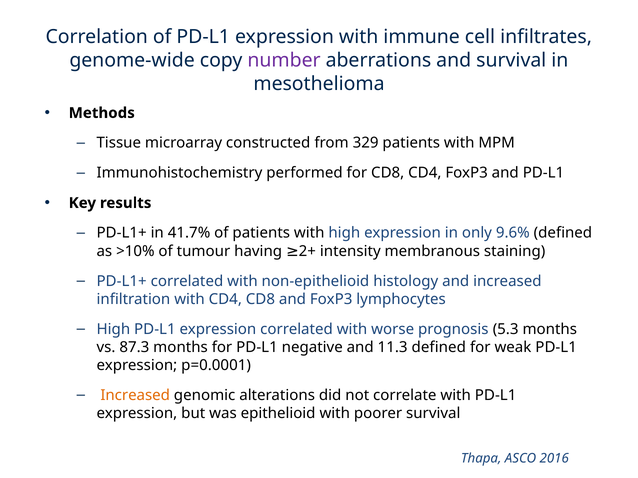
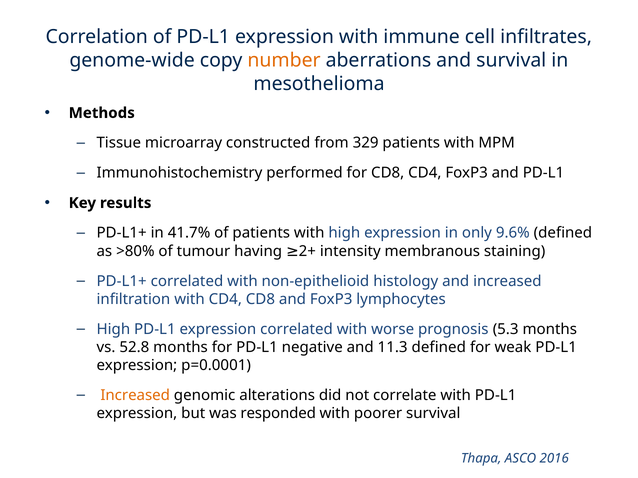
number colour: purple -> orange
>10%: >10% -> >80%
87.3: 87.3 -> 52.8
epithelioid: epithelioid -> responded
